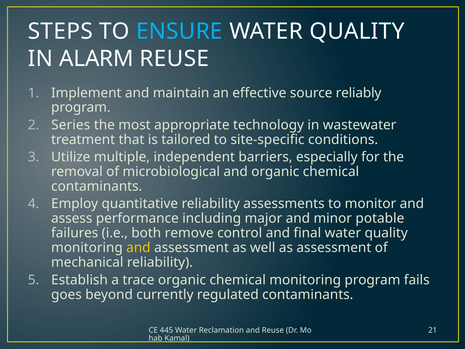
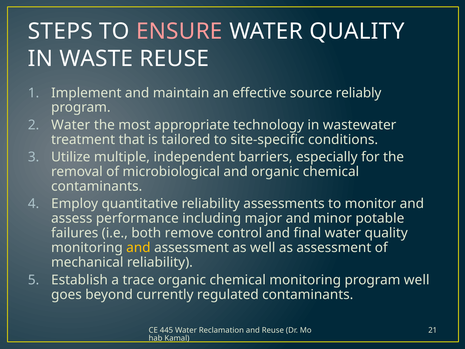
ENSURE colour: light blue -> pink
ALARM: ALARM -> WASTE
Series at (71, 125): Series -> Water
program fails: fails -> well
